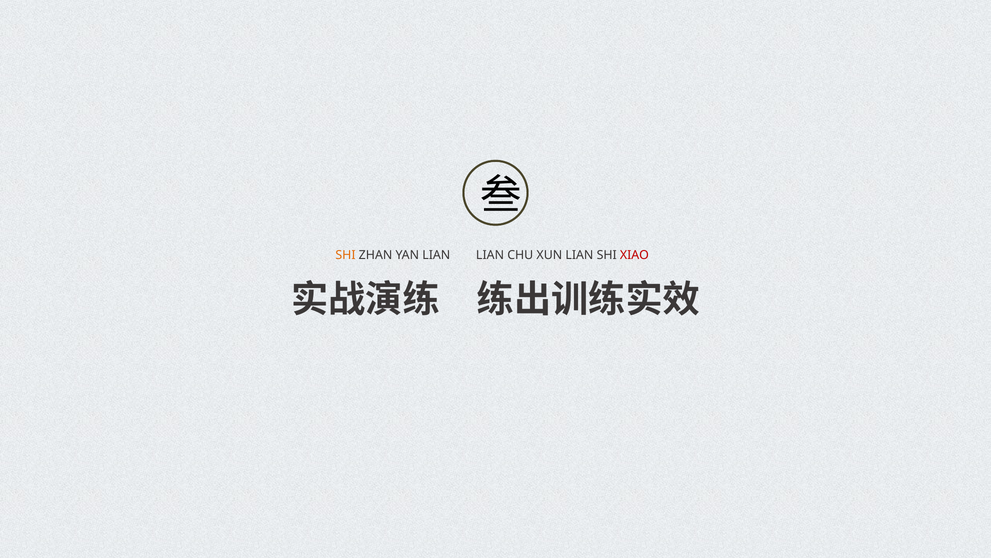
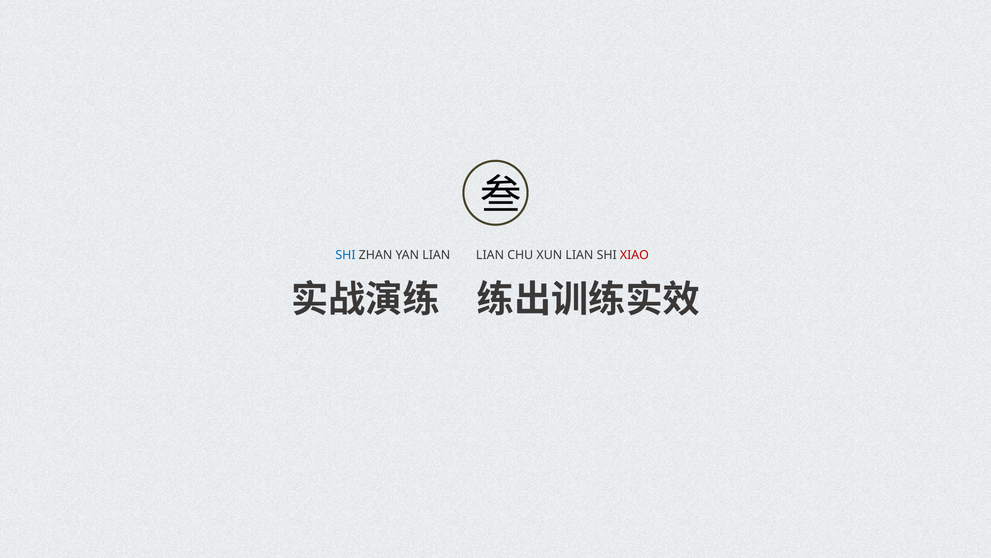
SHI at (346, 255) colour: orange -> blue
